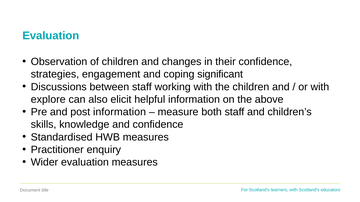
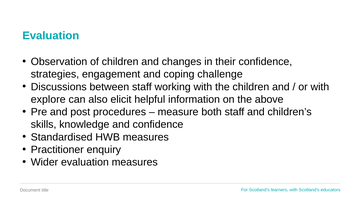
significant: significant -> challenge
post information: information -> procedures
